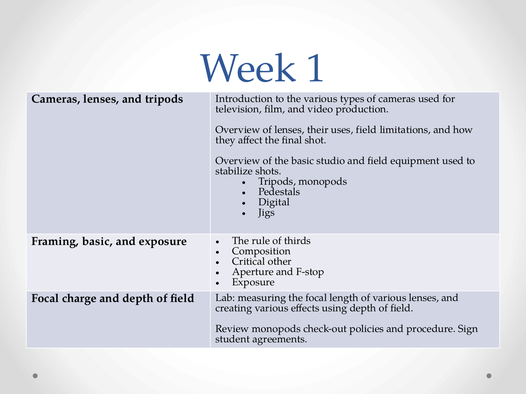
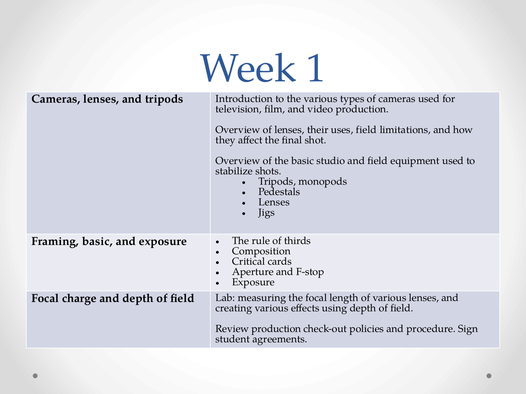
Digital at (274, 202): Digital -> Lenses
other: other -> cards
Review monopods: monopods -> production
